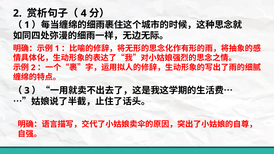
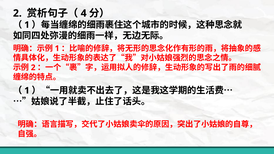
3 at (27, 91): 3 -> 1
